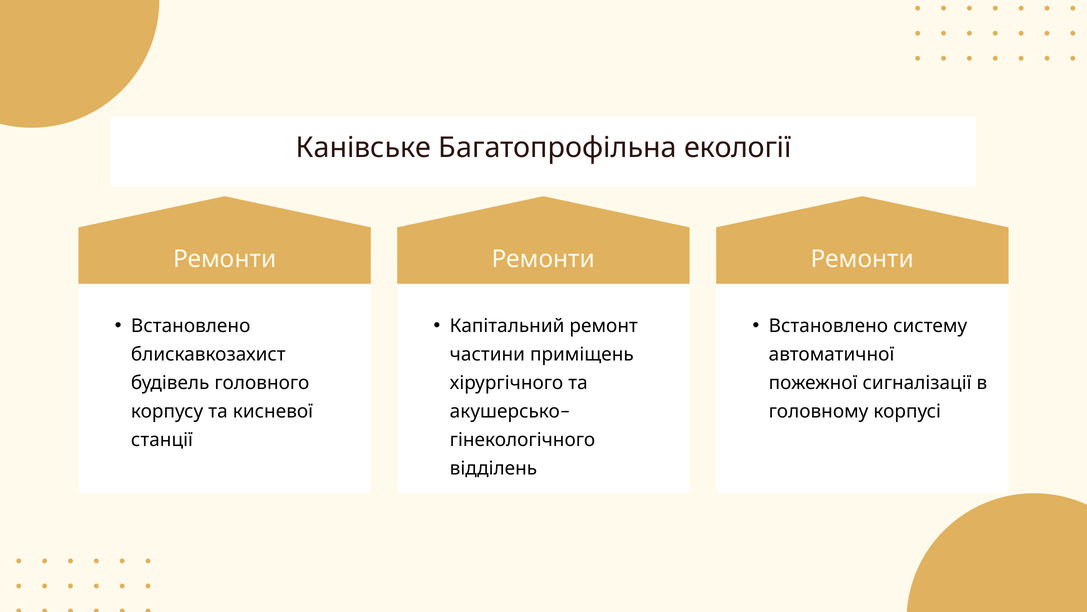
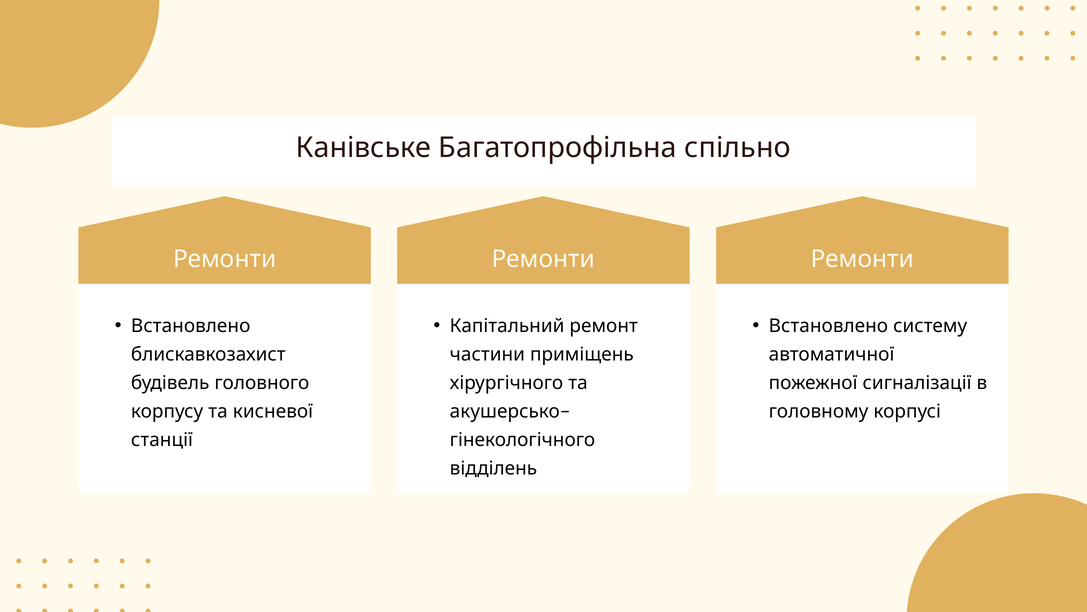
екології: екології -> спільно
